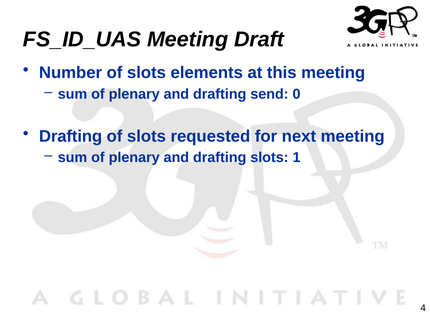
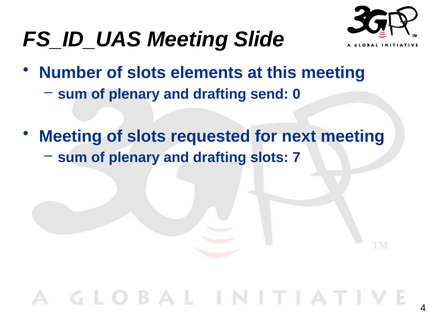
Draft: Draft -> Slide
Drafting at (71, 136): Drafting -> Meeting
1: 1 -> 7
